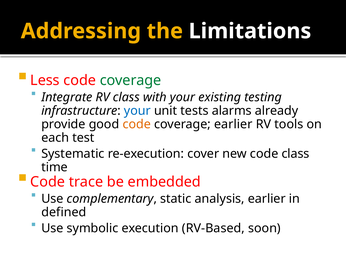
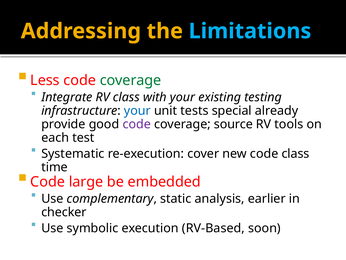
Limitations colour: white -> light blue
alarms: alarms -> special
code at (137, 124) colour: orange -> purple
coverage earlier: earlier -> source
trace: trace -> large
defined: defined -> checker
